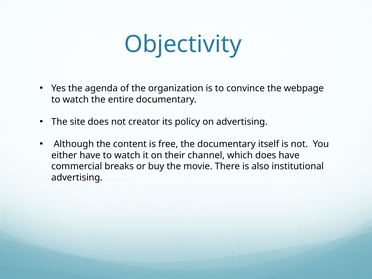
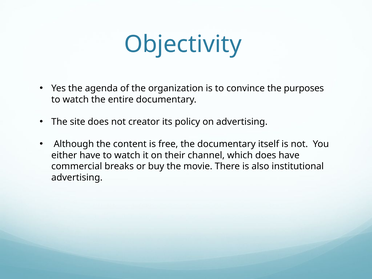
webpage: webpage -> purposes
